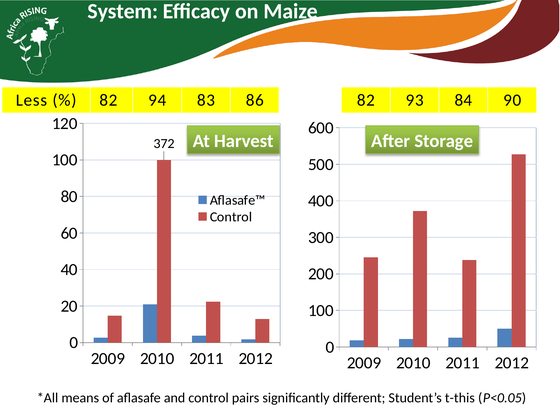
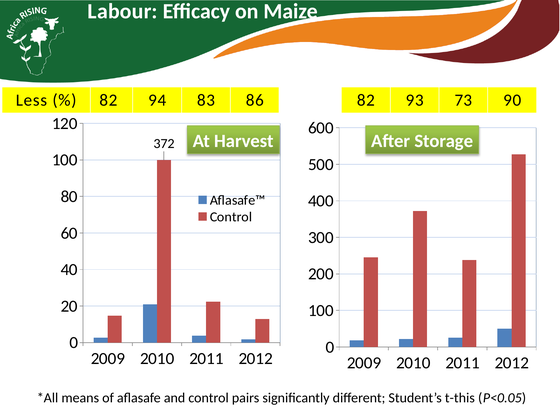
System: System -> Labour
84: 84 -> 73
